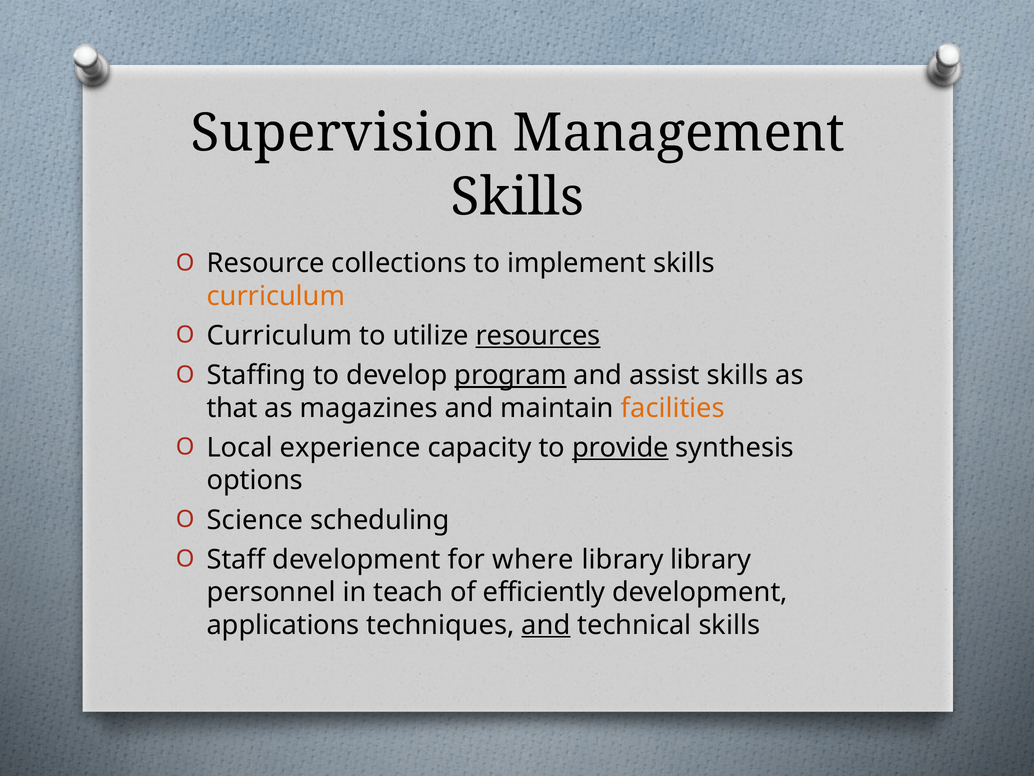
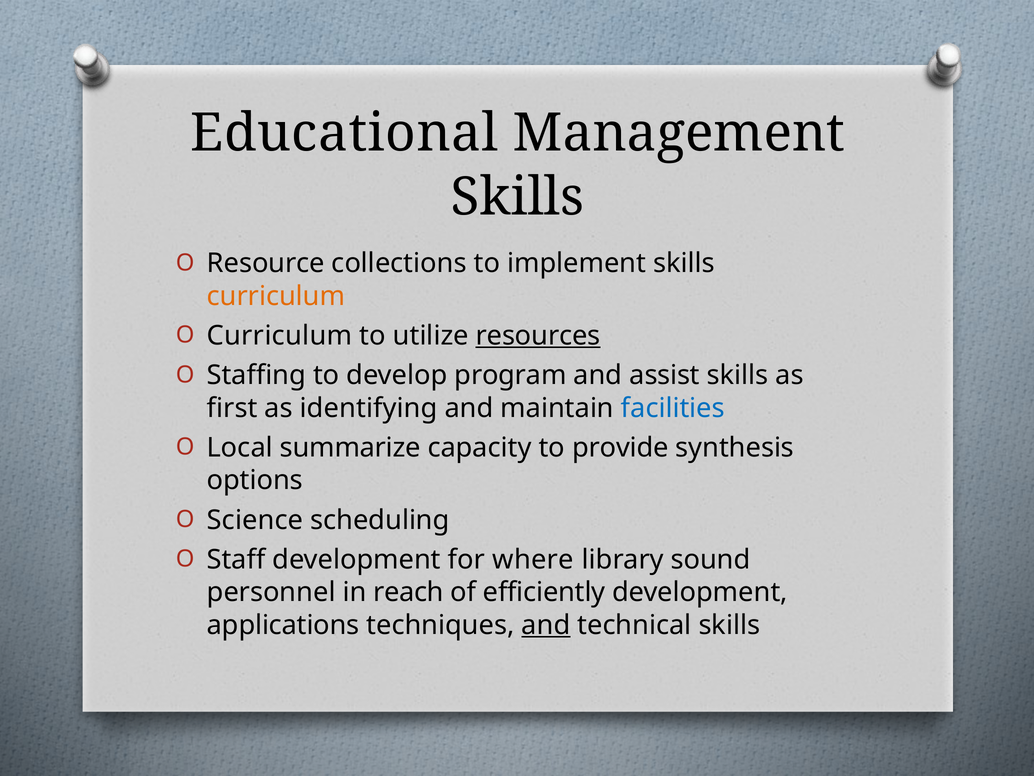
Supervision: Supervision -> Educational
program underline: present -> none
that: that -> first
magazines: magazines -> identifying
facilities colour: orange -> blue
experience: experience -> summarize
provide underline: present -> none
library library: library -> sound
teach: teach -> reach
